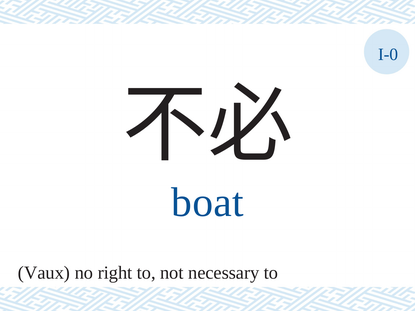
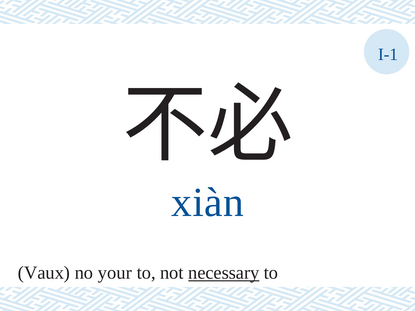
I-0: I-0 -> I-1
boat: boat -> xiàn
right: right -> your
necessary underline: none -> present
